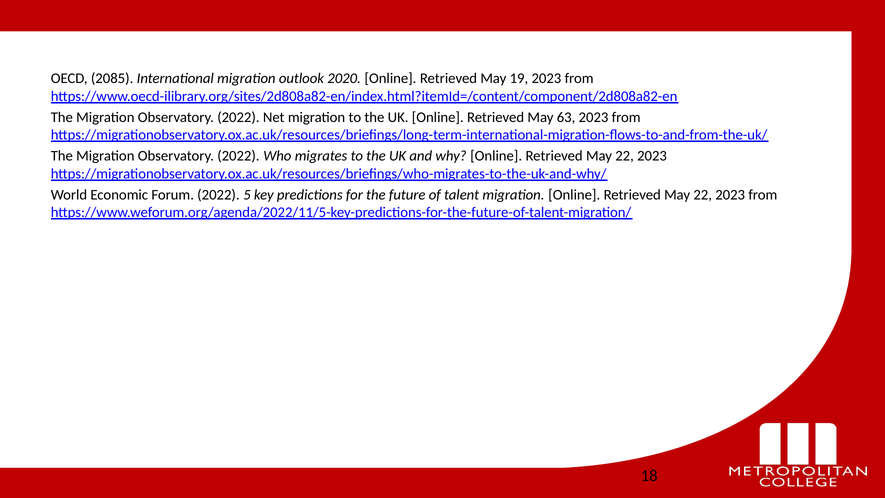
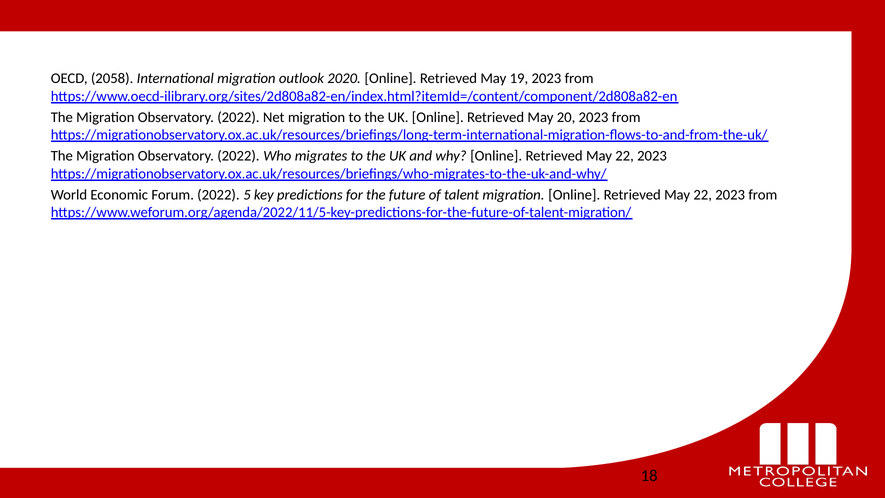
2085: 2085 -> 2058
63: 63 -> 20
